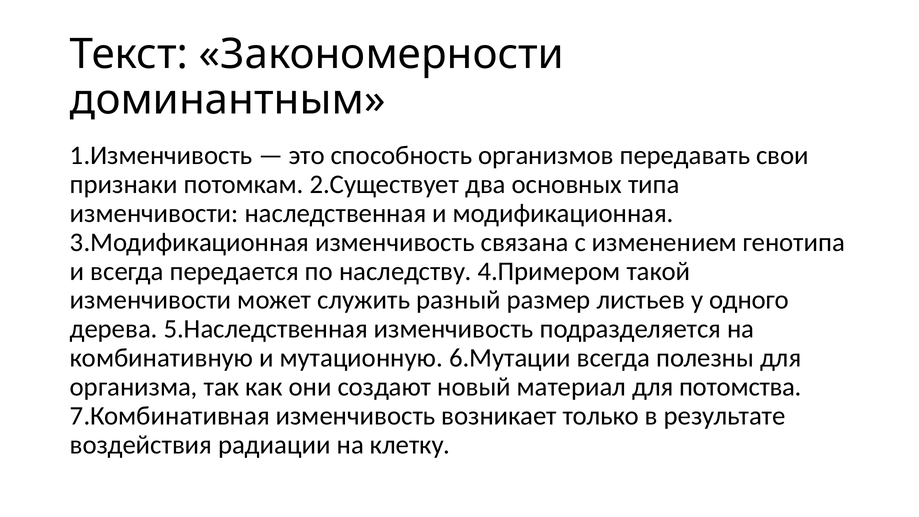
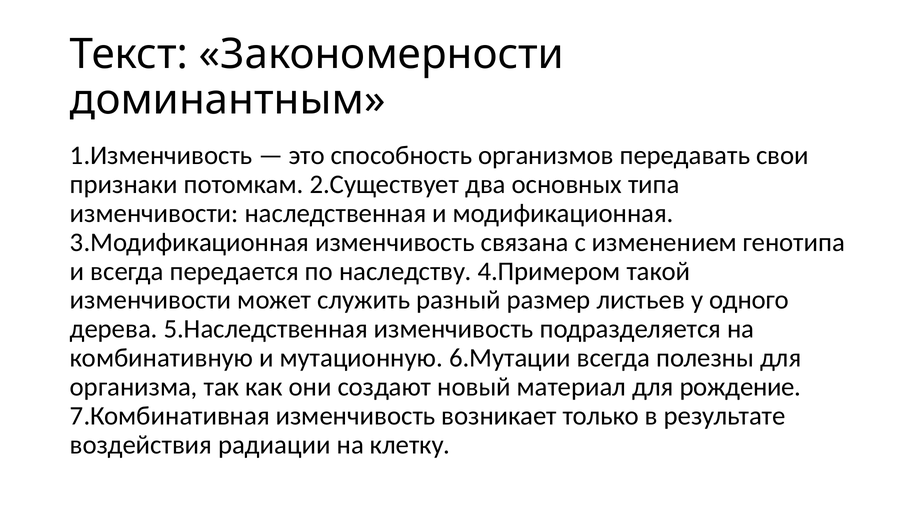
потомства: потомства -> рождение
